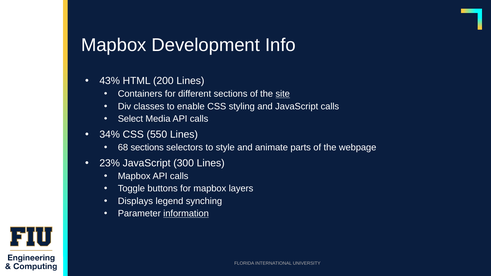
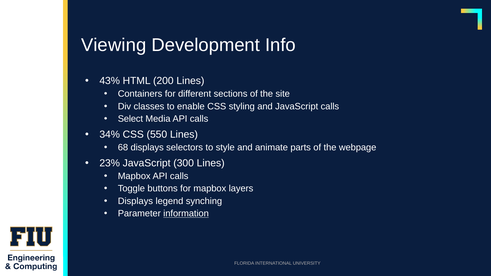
Mapbox at (114, 45): Mapbox -> Viewing
site underline: present -> none
68 sections: sections -> displays
